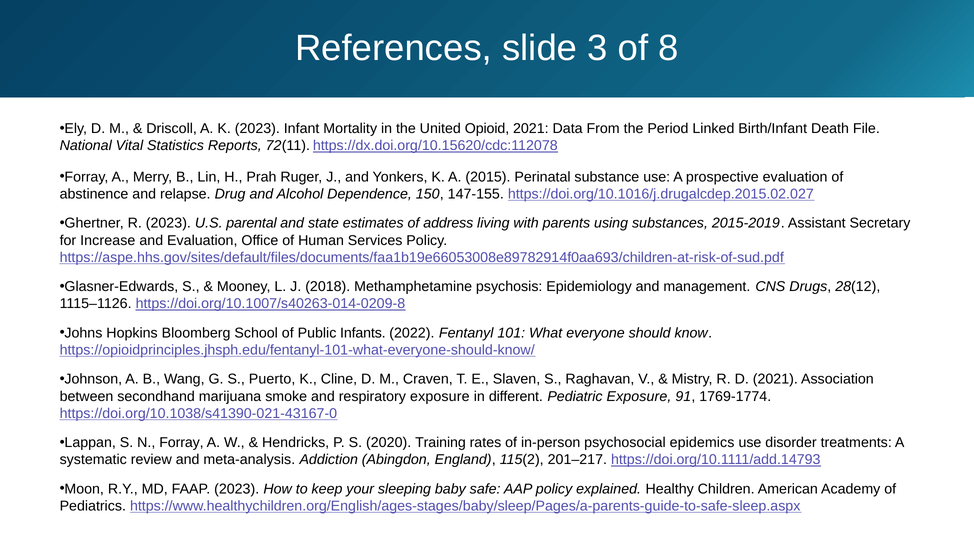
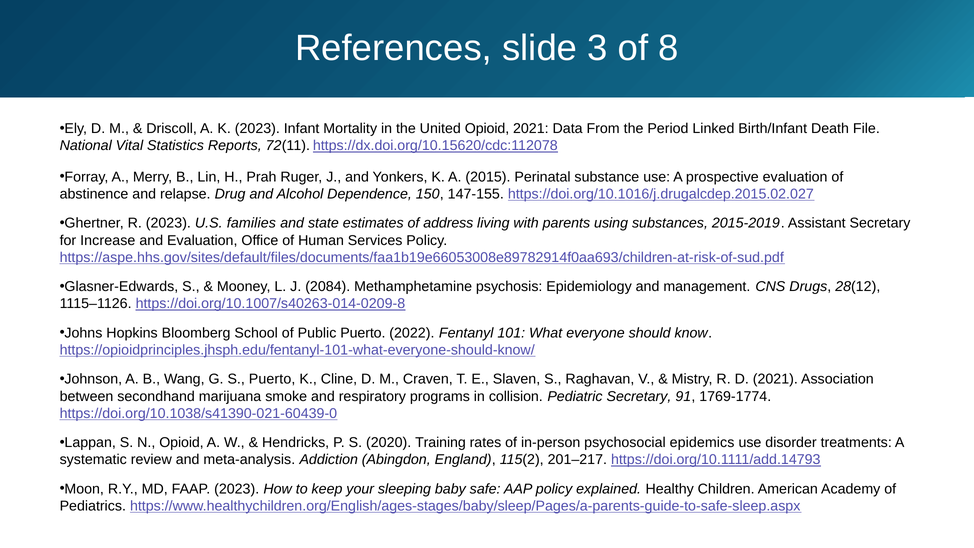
parental: parental -> families
2018: 2018 -> 2084
Public Infants: Infants -> Puerto
respiratory exposure: exposure -> programs
different: different -> collision
Pediatric Exposure: Exposure -> Secretary
https://doi.org/10.1038/s41390-021-43167-0: https://doi.org/10.1038/s41390-021-43167-0 -> https://doi.org/10.1038/s41390-021-60439-0
N Forray: Forray -> Opioid
